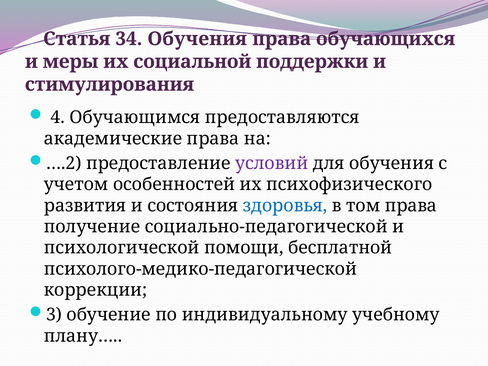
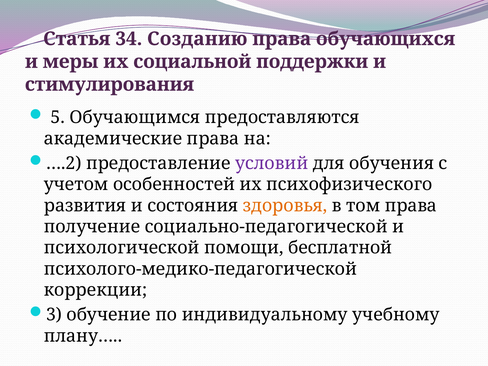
34 Обучения: Обучения -> Созданию
4: 4 -> 5
здоровья colour: blue -> orange
